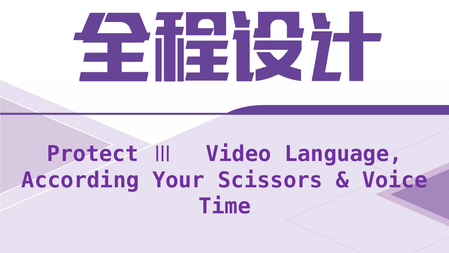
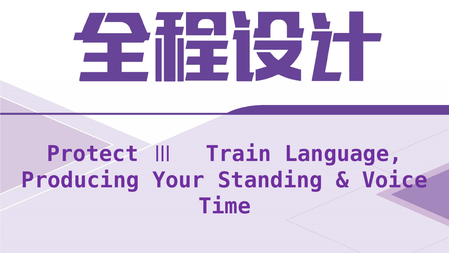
Video: Video -> Train
According: According -> Producing
Scissors: Scissors -> Standing
